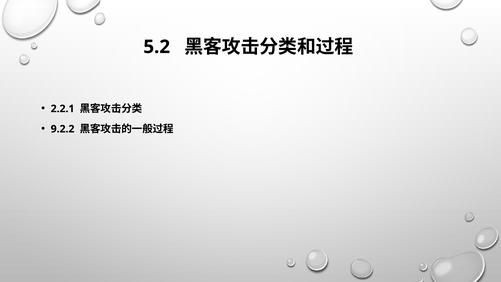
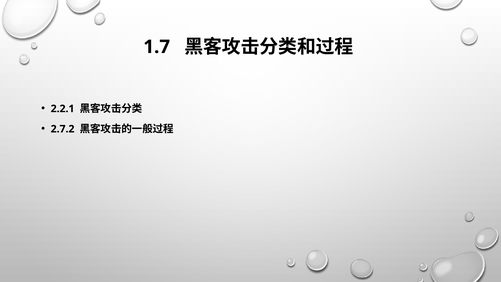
5.2: 5.2 -> 1.7
9.2.2: 9.2.2 -> 2.7.2
